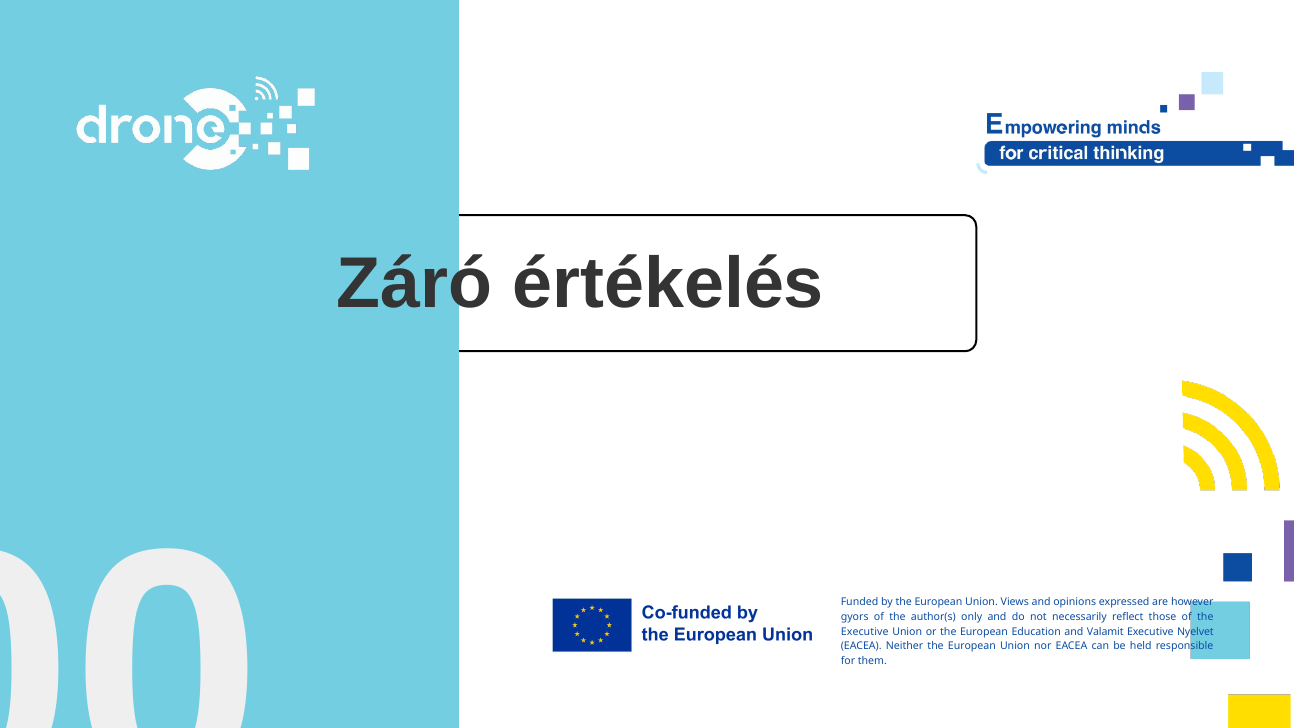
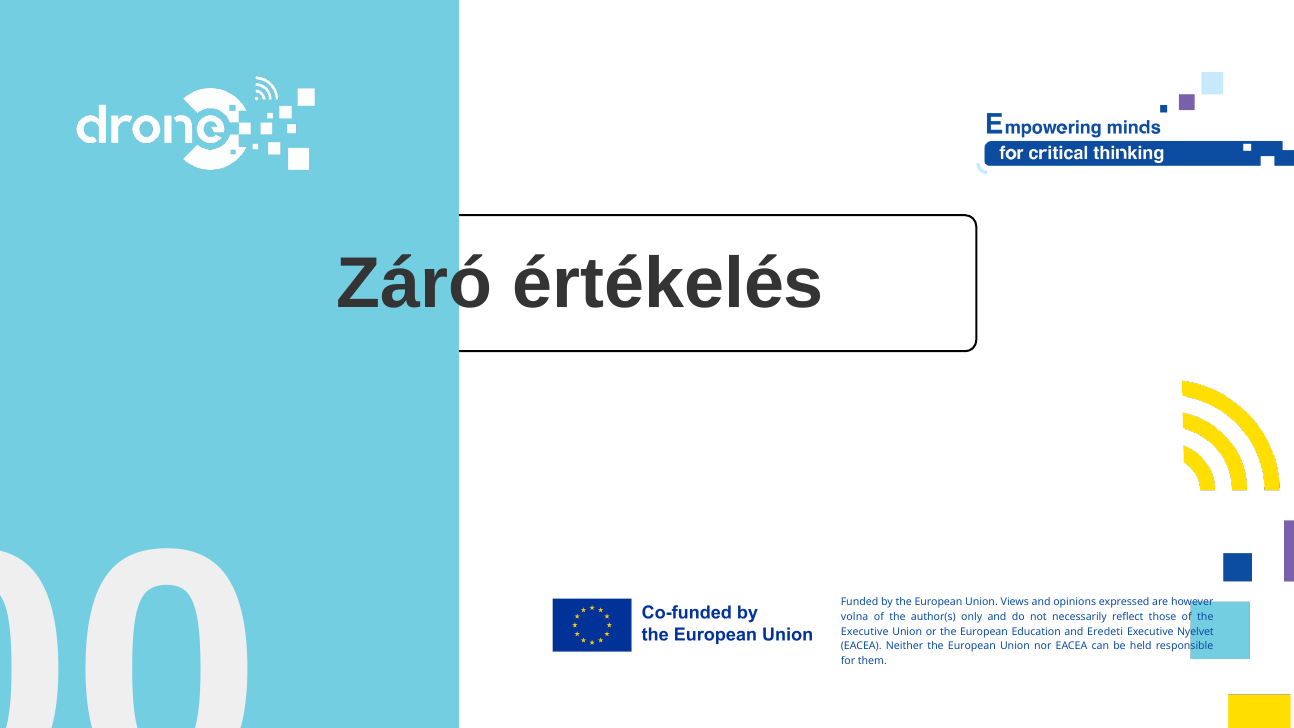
gyors: gyors -> volna
Valamit: Valamit -> Eredeti
